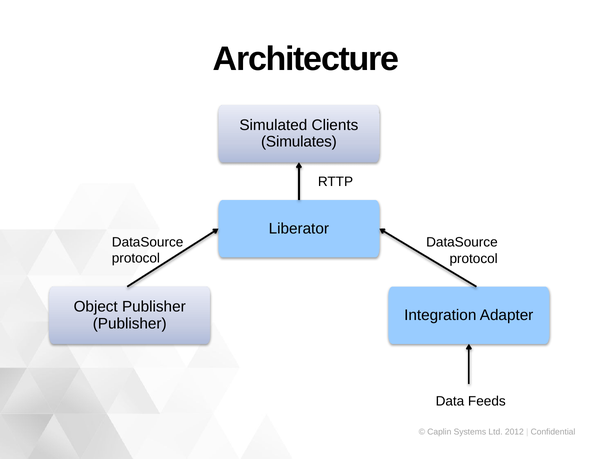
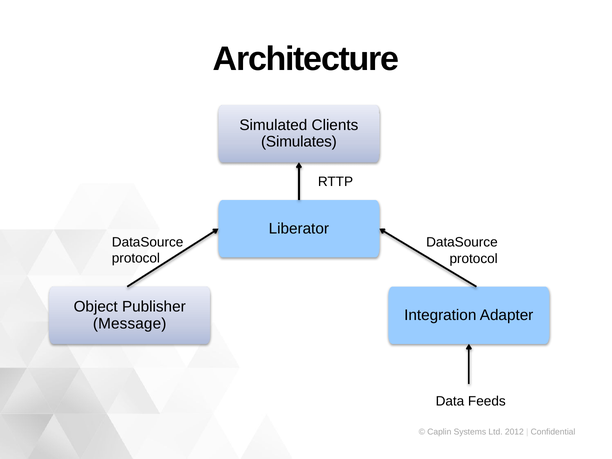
Publisher at (130, 323): Publisher -> Message
